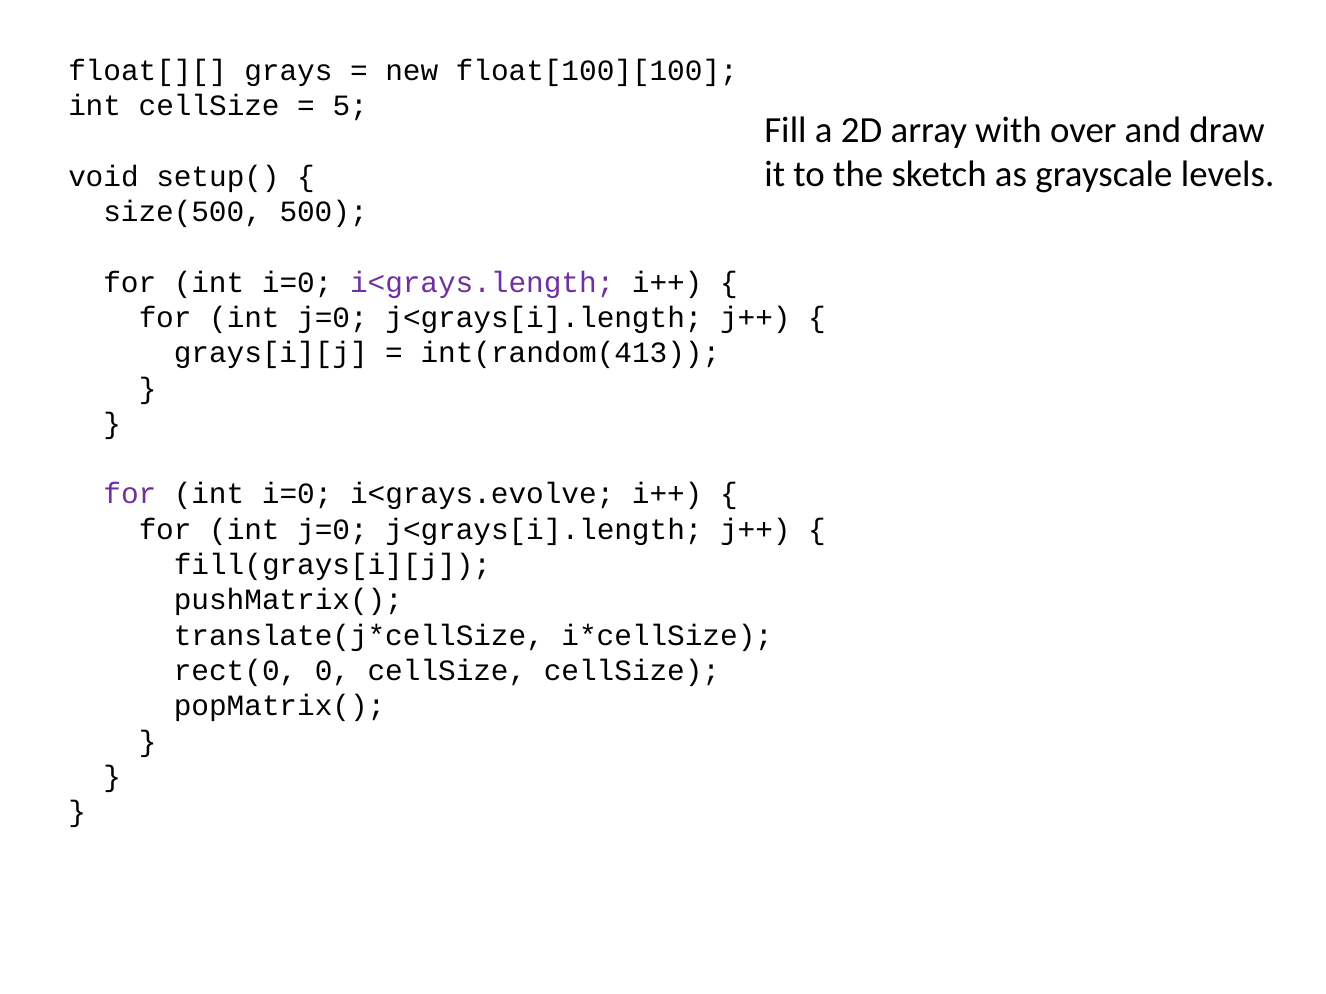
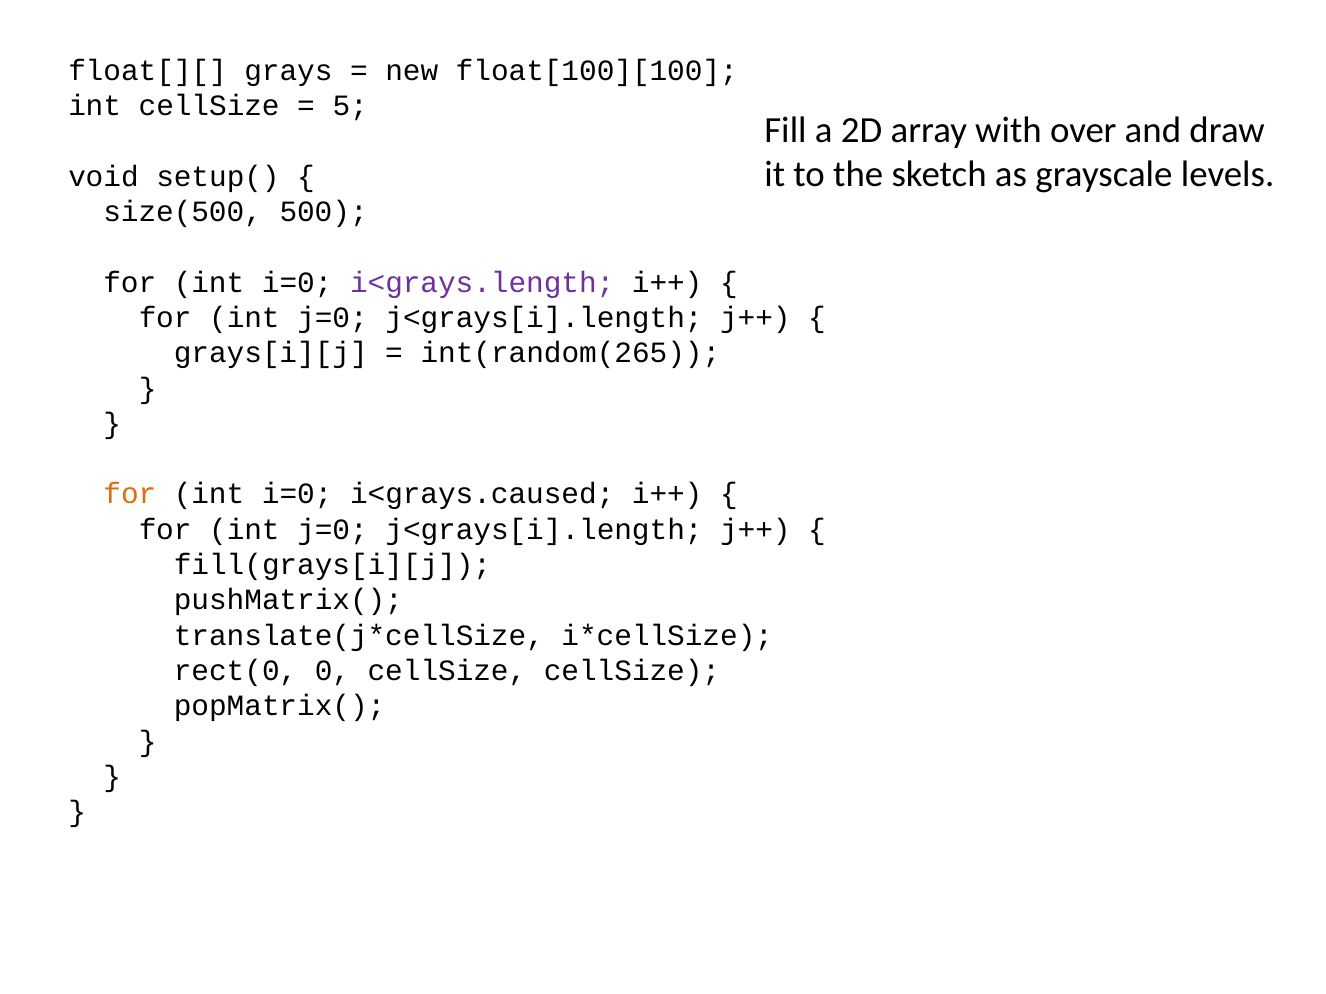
int(random(413: int(random(413 -> int(random(265
for at (130, 495) colour: purple -> orange
i<grays.evolve: i<grays.evolve -> i<grays.caused
